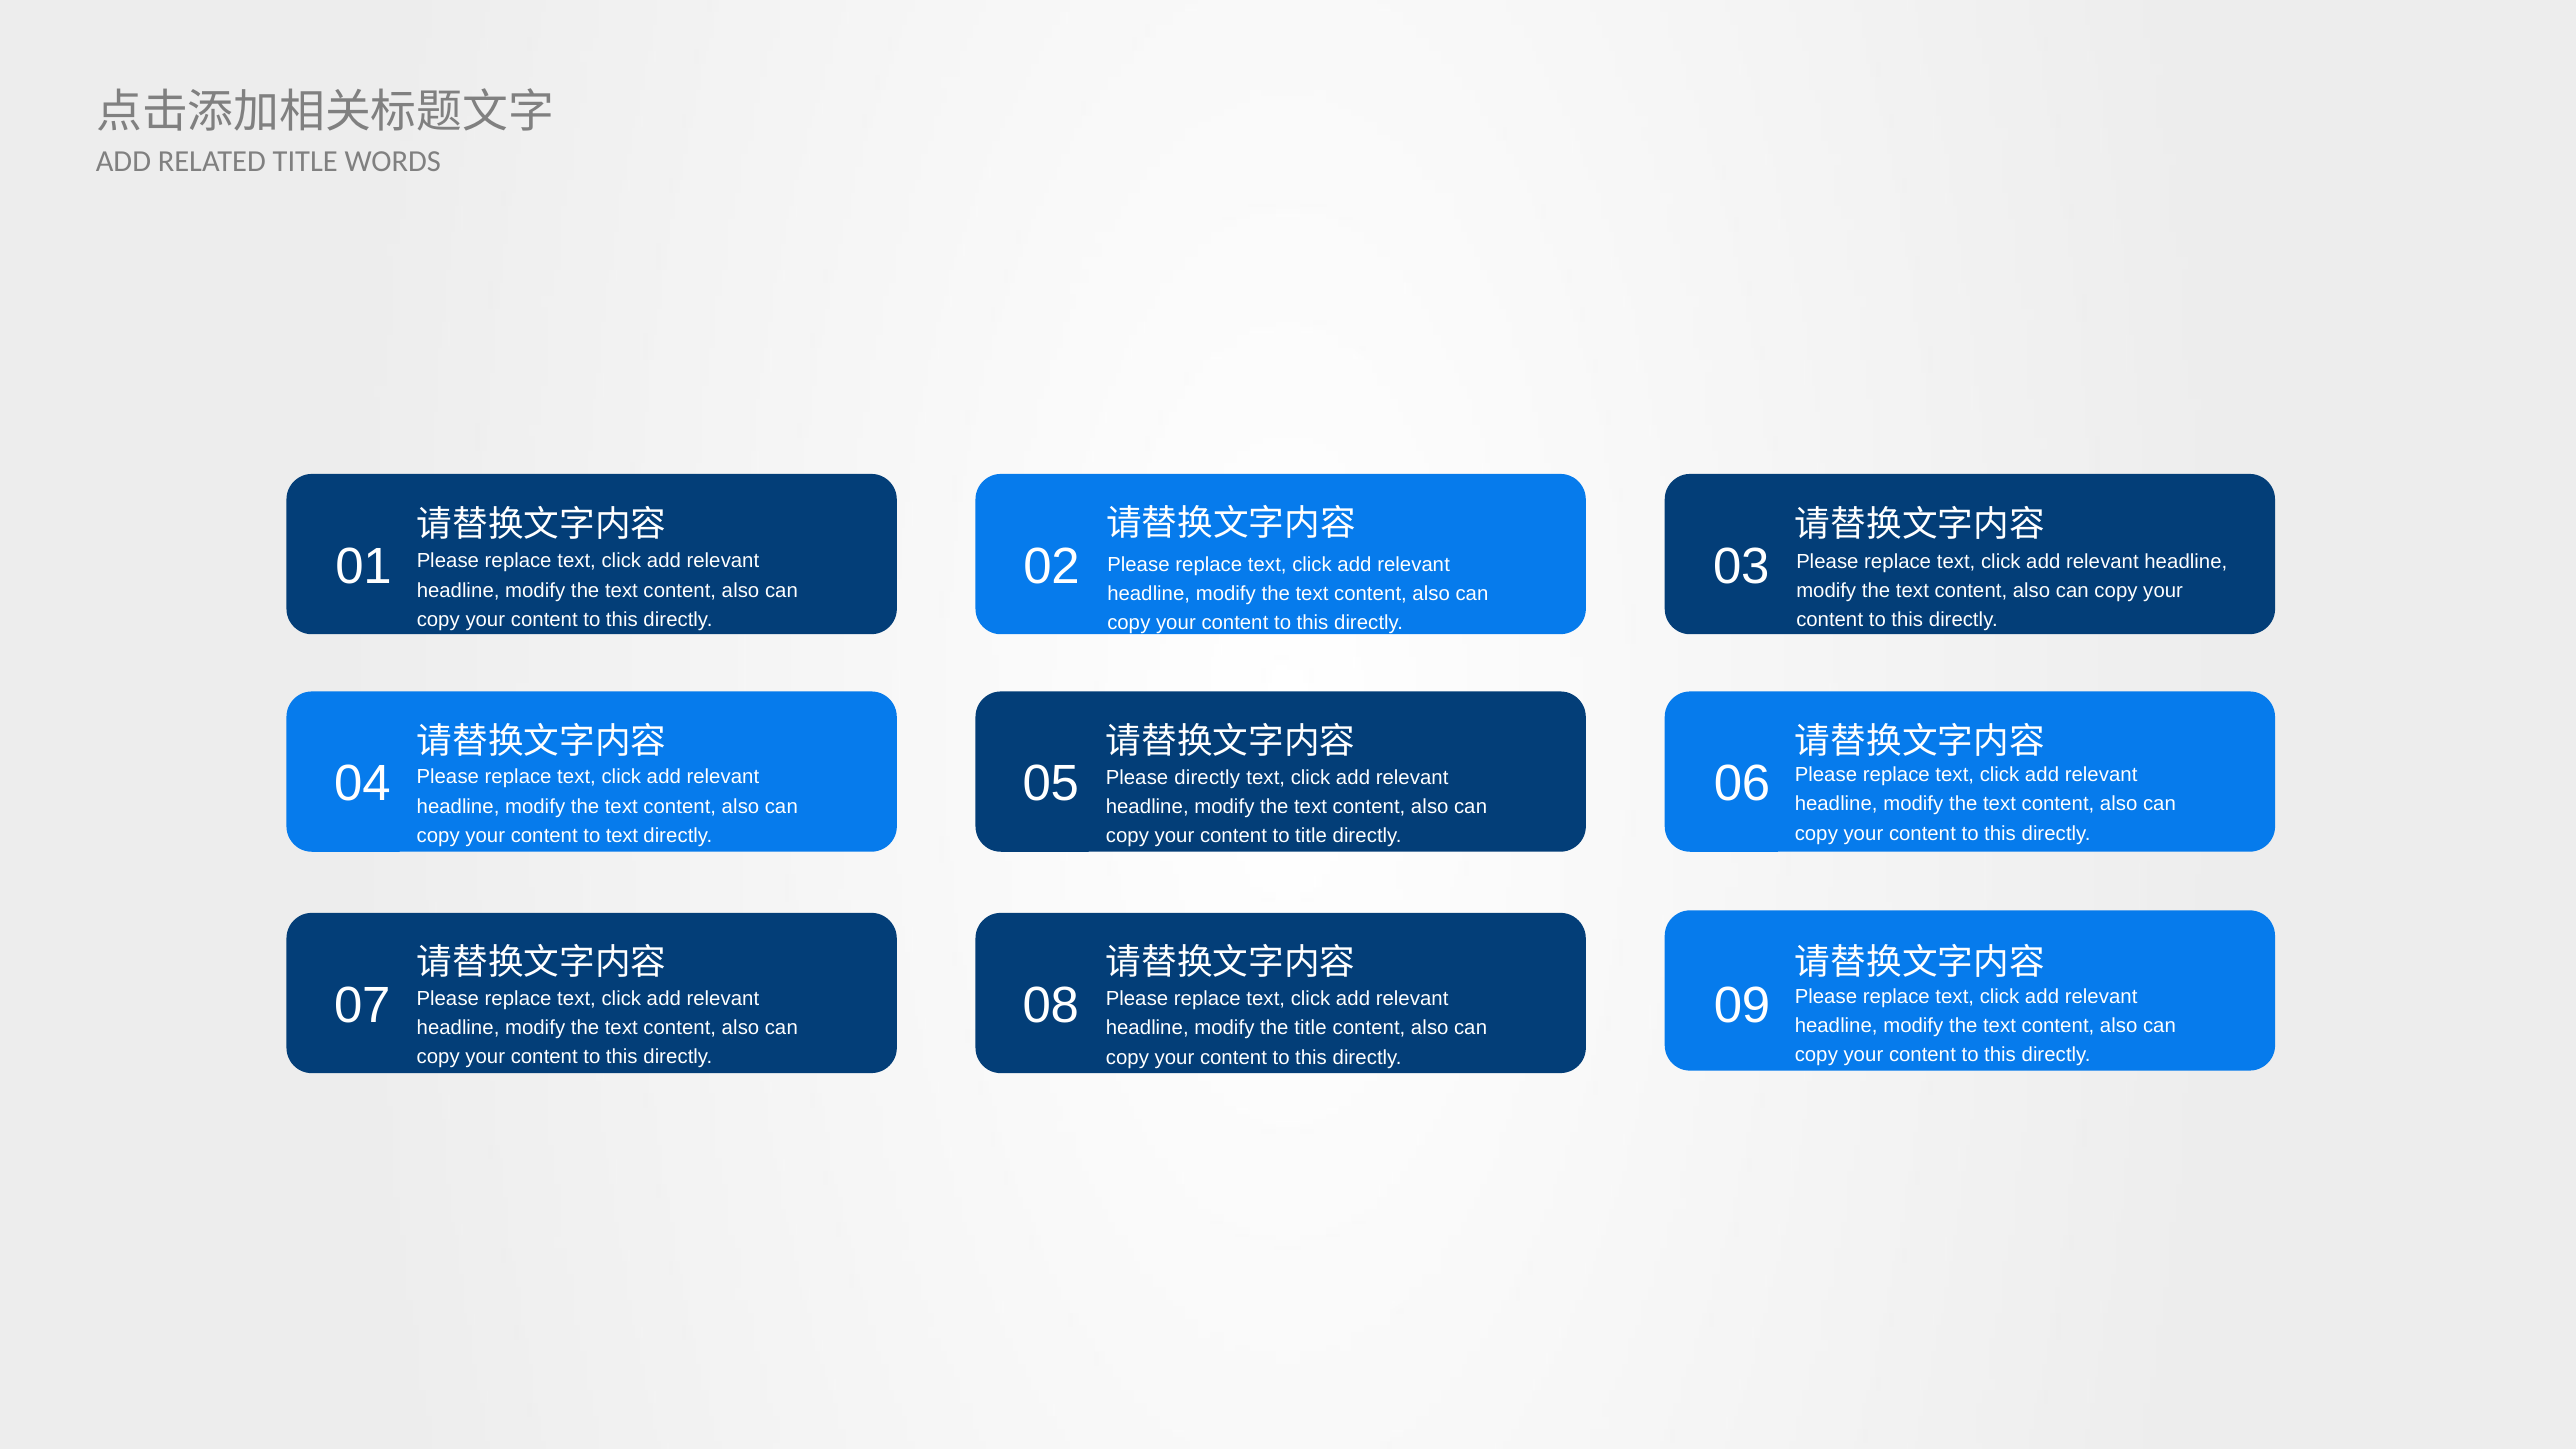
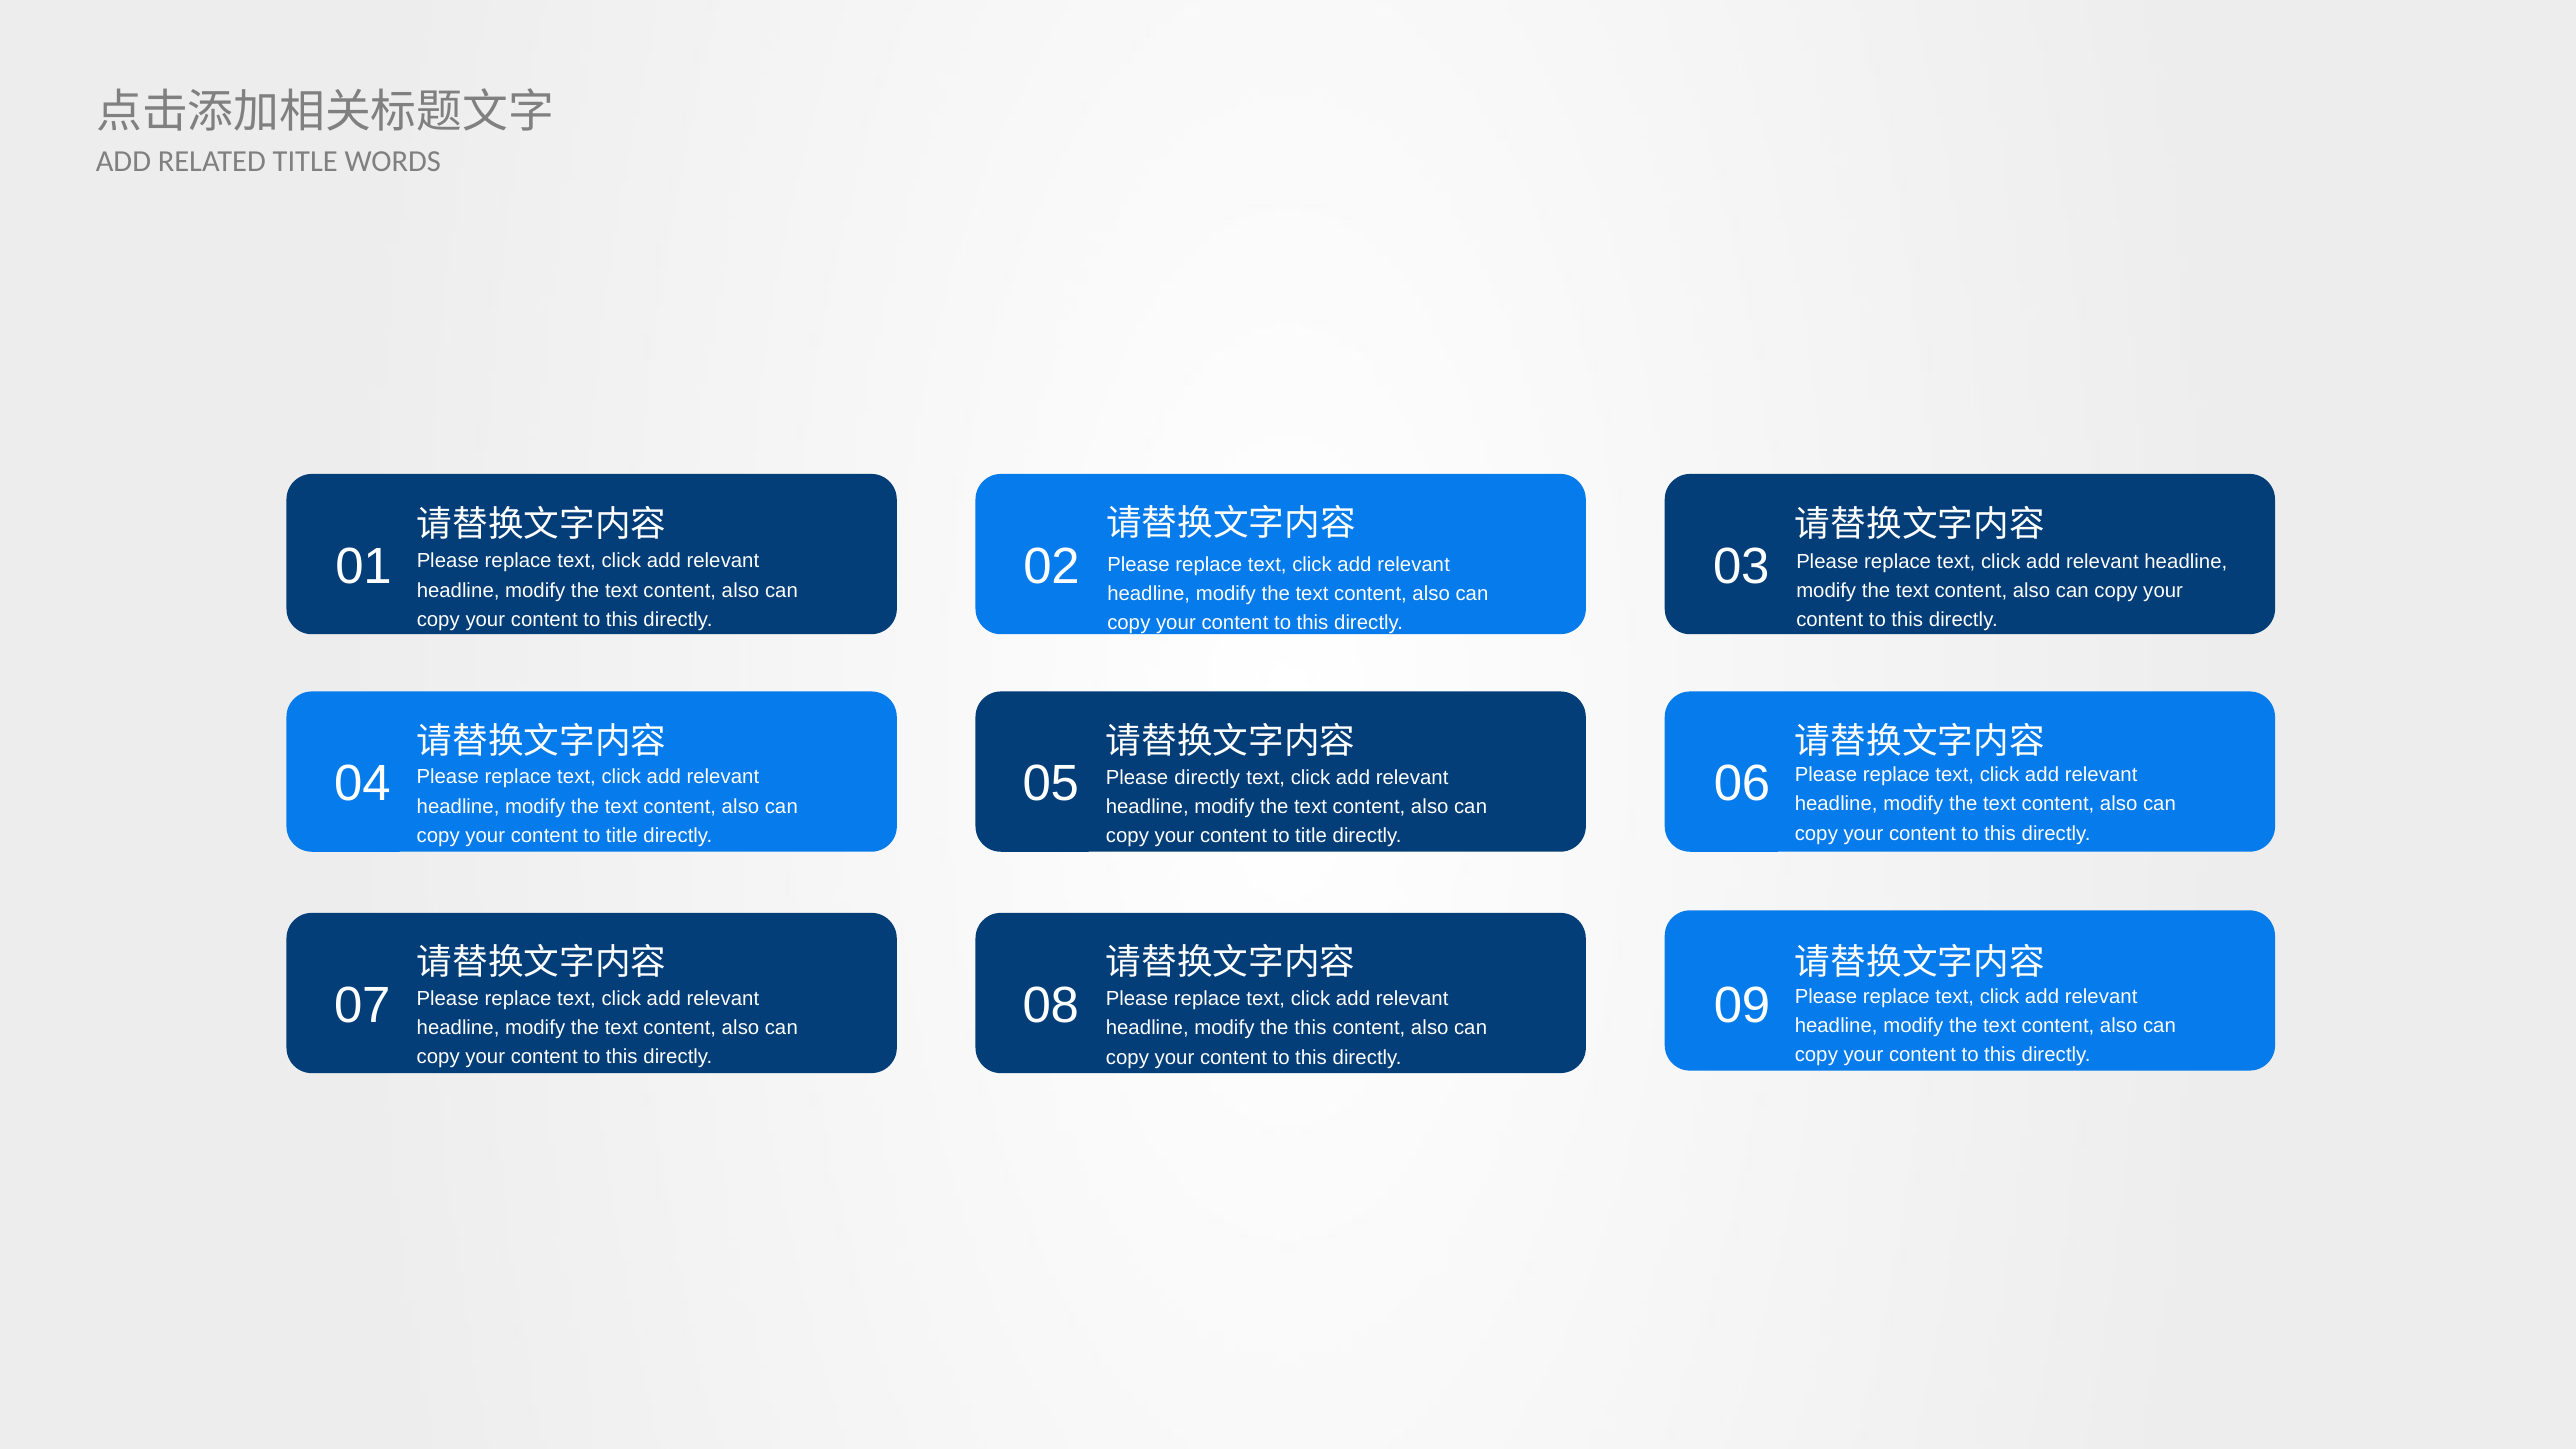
text at (622, 836): text -> title
the title: title -> this
